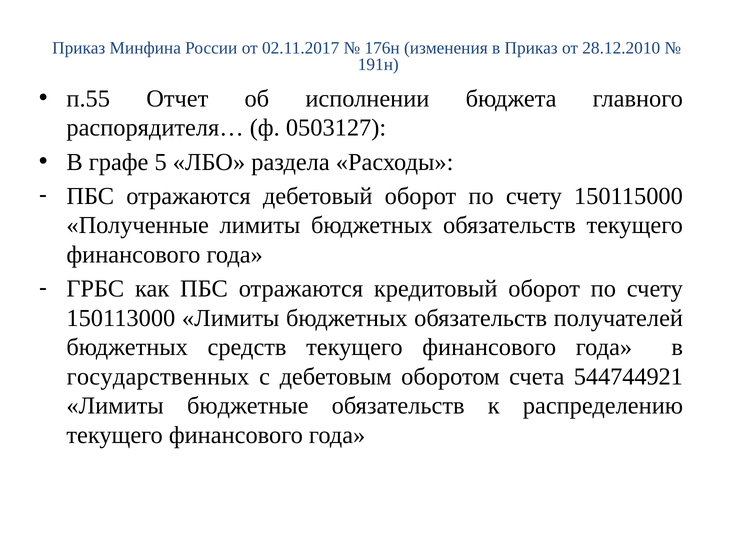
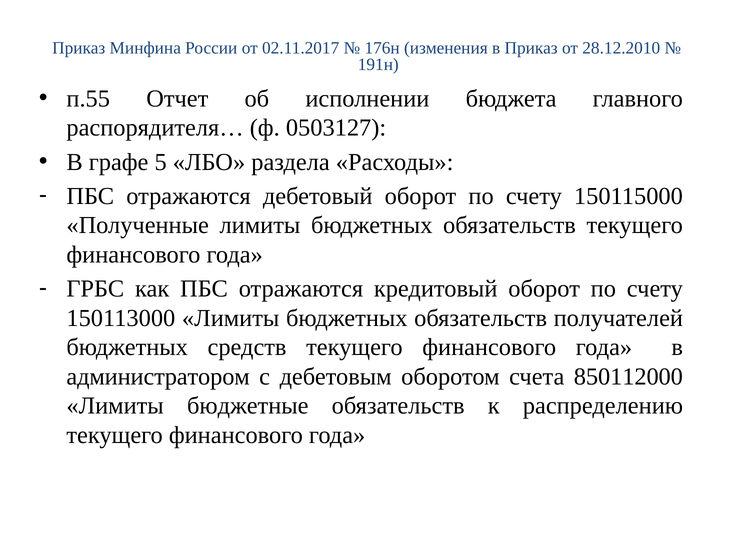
государственных: государственных -> администратором
544744921: 544744921 -> 850112000
